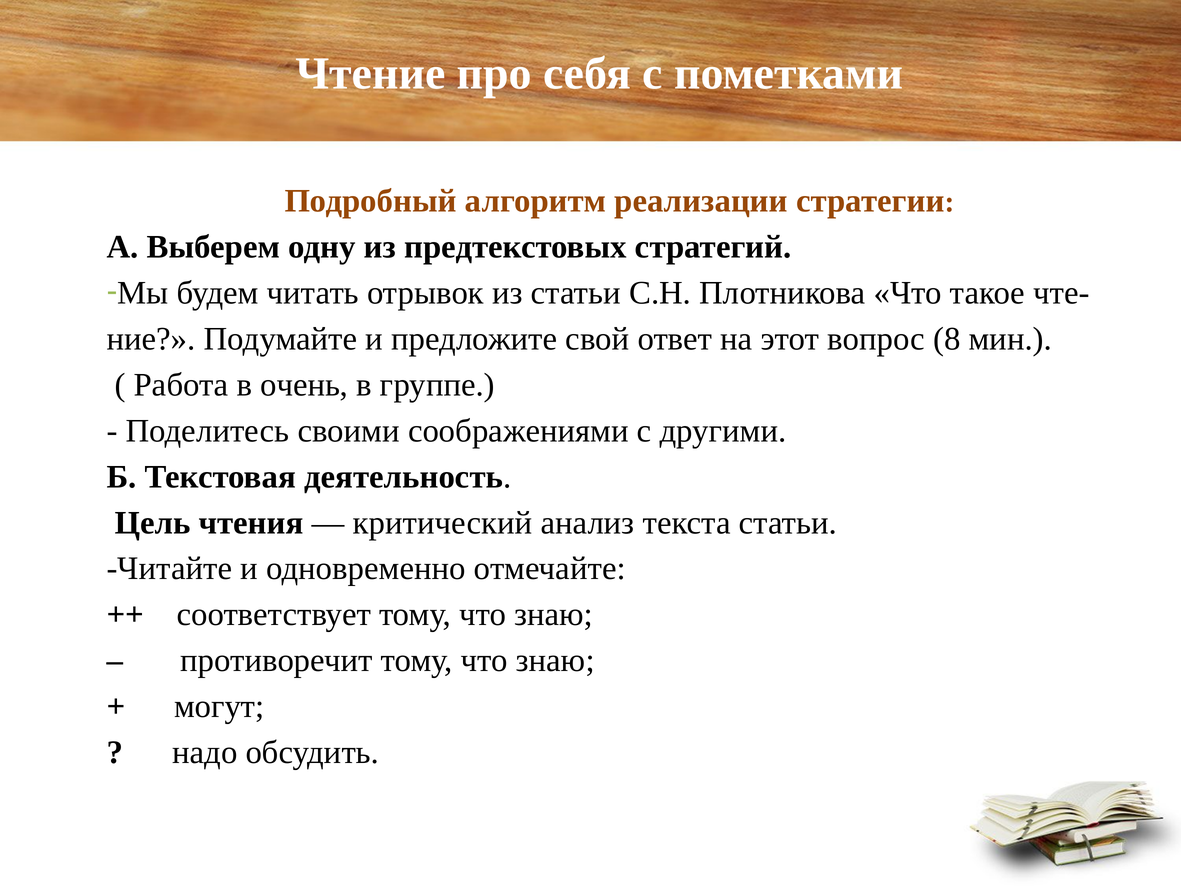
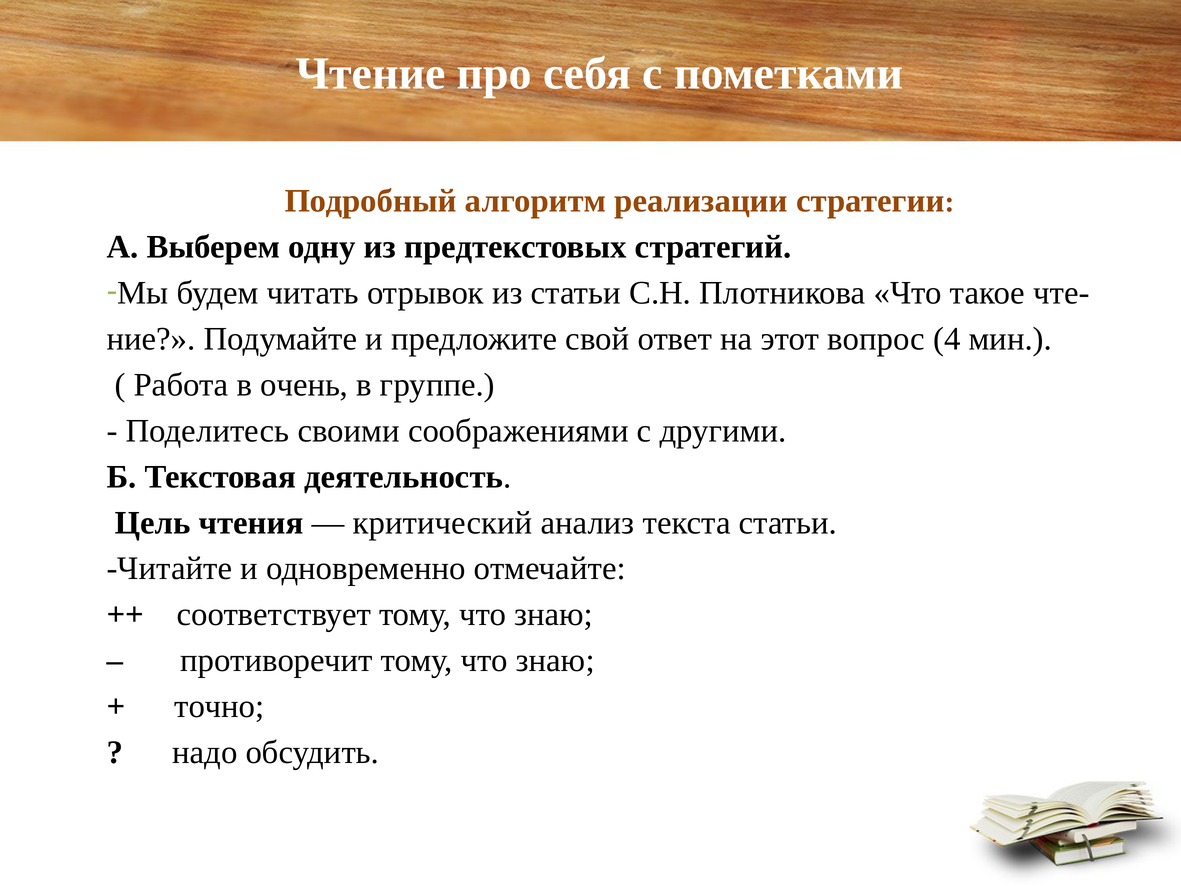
8: 8 -> 4
могут: могут -> точно
